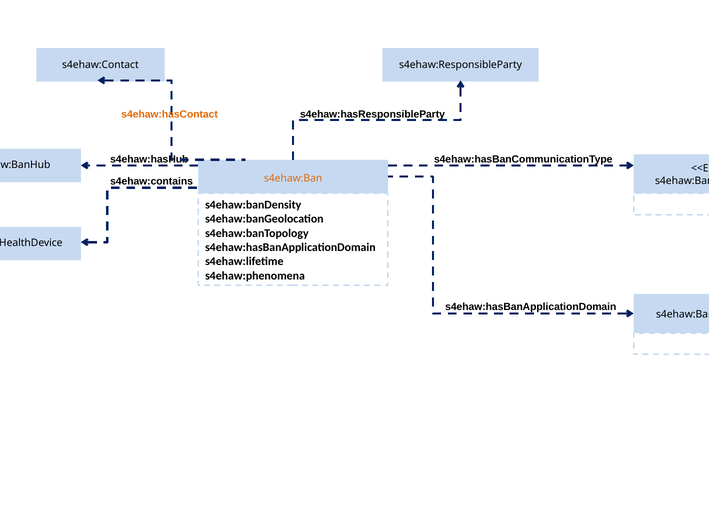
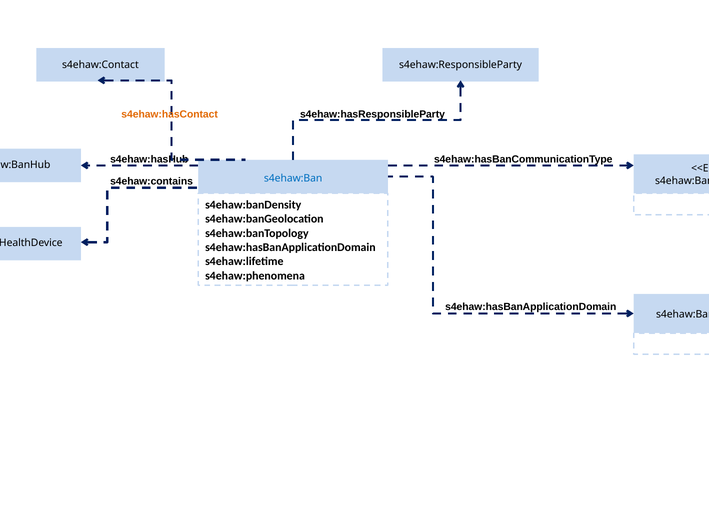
s4ehaw:Ban colour: orange -> blue
